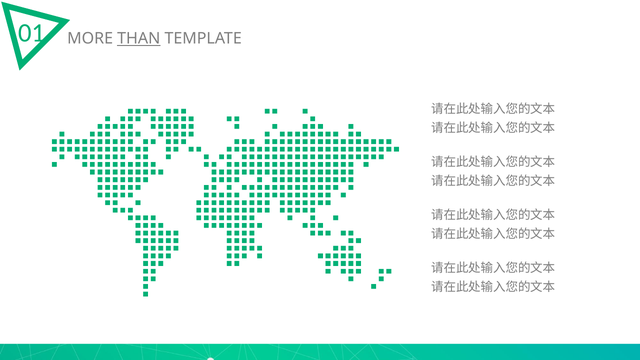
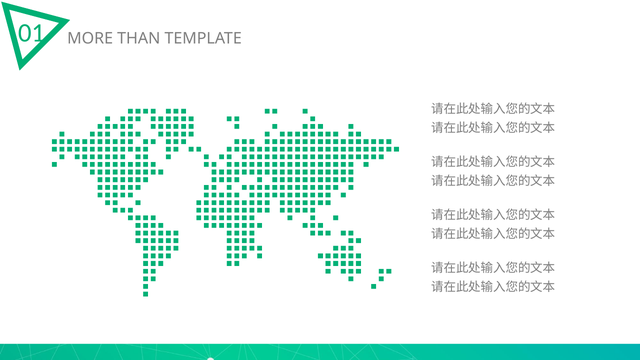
THAN underline: present -> none
